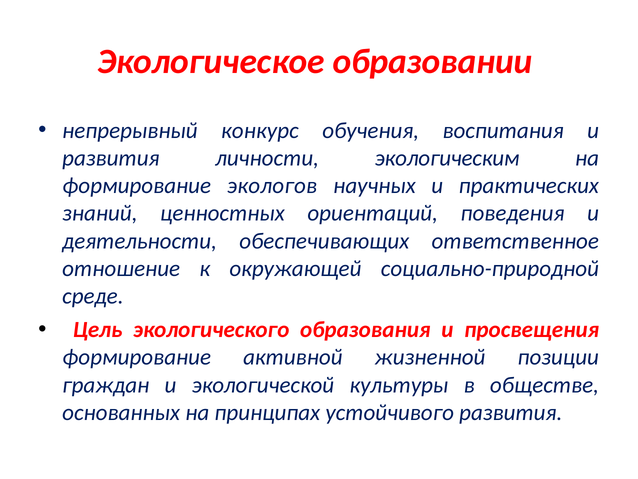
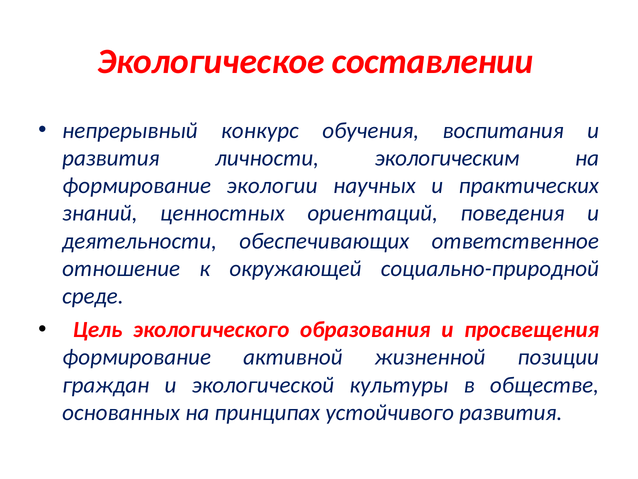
образовании: образовании -> составлении
экологов: экологов -> экологии
